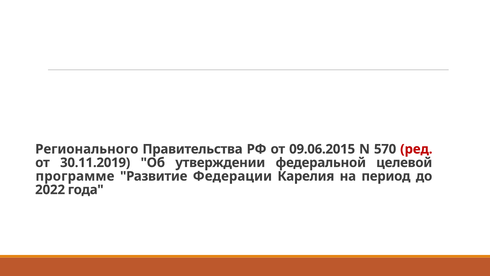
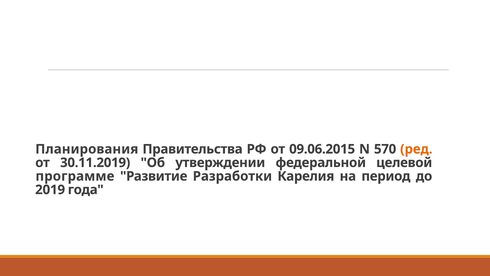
Регионального: Регионального -> Планирования
ред colour: red -> orange
Федерации: Федерации -> Разработки
2022: 2022 -> 2019
